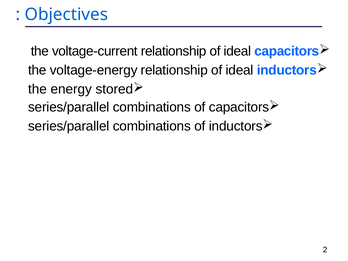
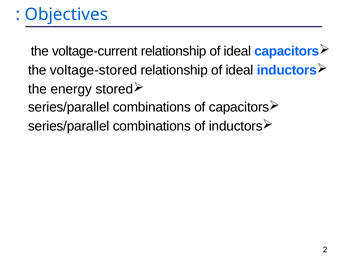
voltage-energy: voltage-energy -> voltage-stored
